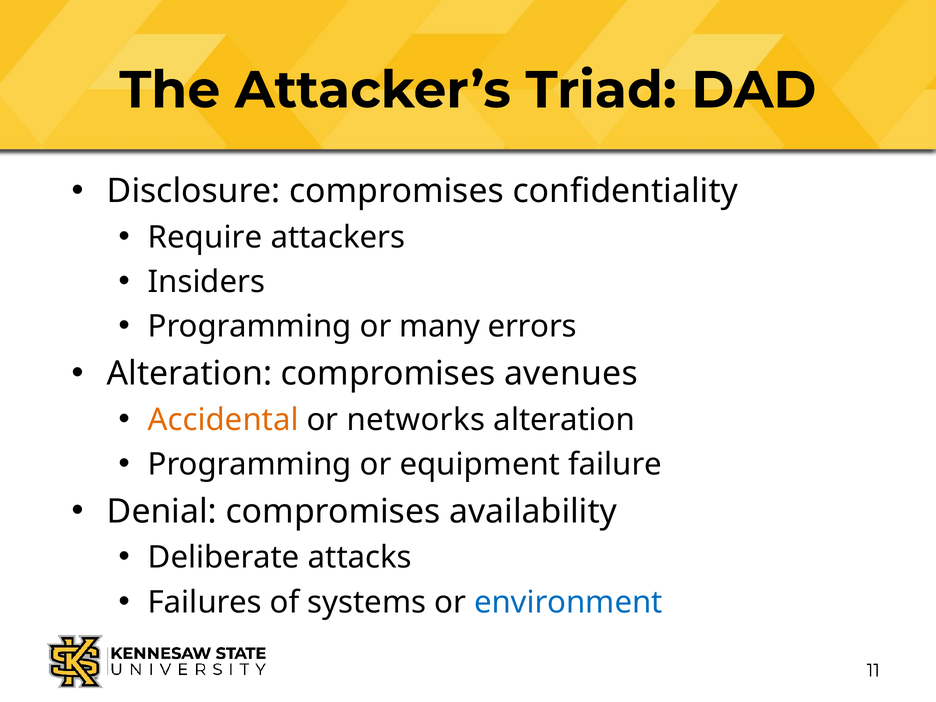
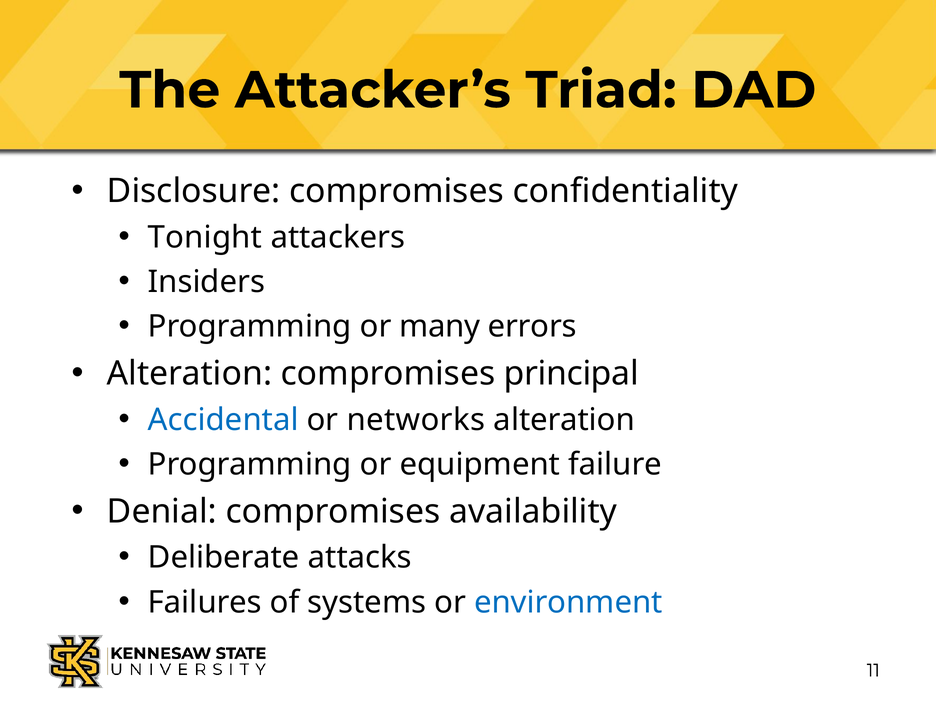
Require: Require -> Tonight
avenues: avenues -> principal
Accidental colour: orange -> blue
